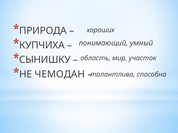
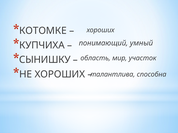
ПРИРОДА: ПРИРОДА -> КОТОМКЕ
НЕ ЧЕМОДАН: ЧЕМОДАН -> ХОРОШИХ
